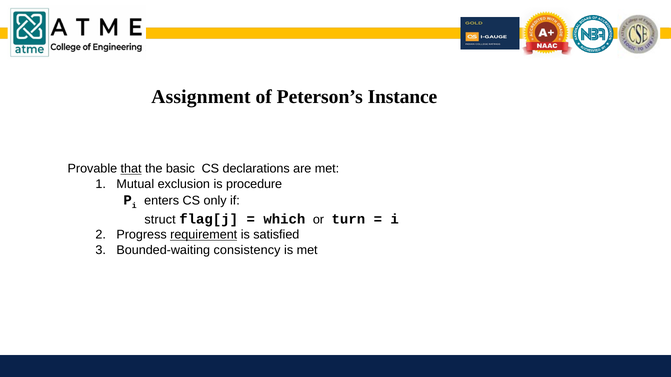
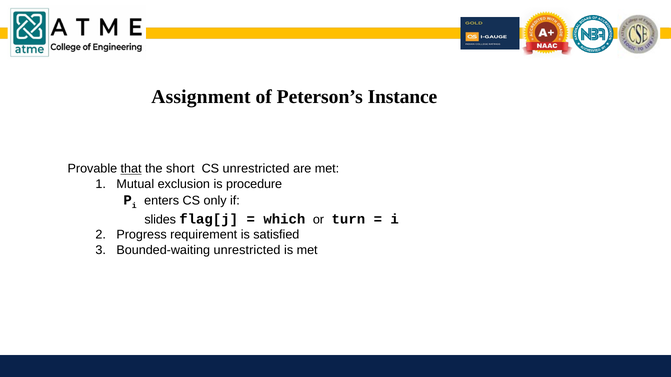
basic: basic -> short
CS declarations: declarations -> unrestricted
struct: struct -> slides
requirement underline: present -> none
Bounded-waiting consistency: consistency -> unrestricted
